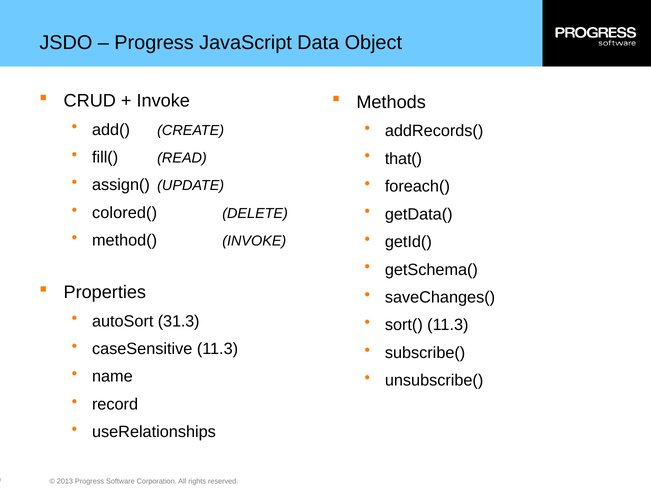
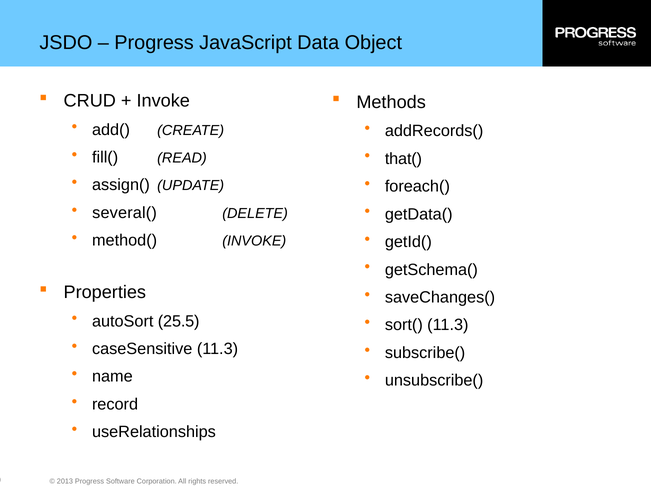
colored(: colored( -> several(
31.3: 31.3 -> 25.5
